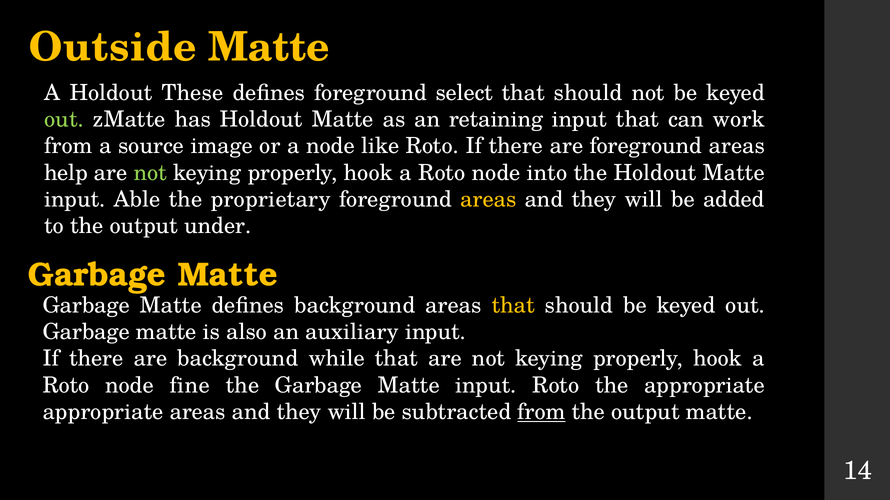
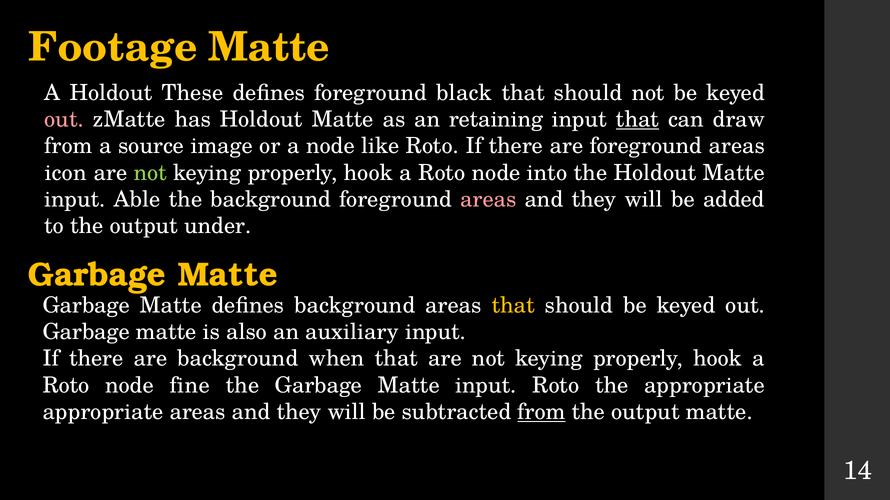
Outside: Outside -> Footage
select: select -> black
out at (64, 120) colour: light green -> pink
that at (638, 120) underline: none -> present
work: work -> draw
help: help -> icon
the proprietary: proprietary -> background
areas at (488, 200) colour: yellow -> pink
while: while -> when
